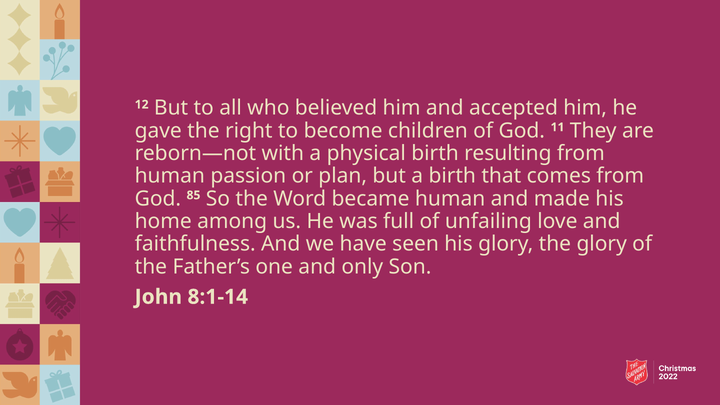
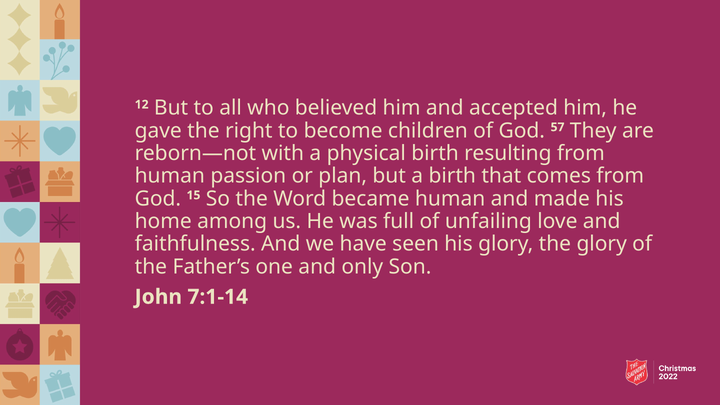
11: 11 -> 57
85: 85 -> 15
8:1-14: 8:1-14 -> 7:1-14
